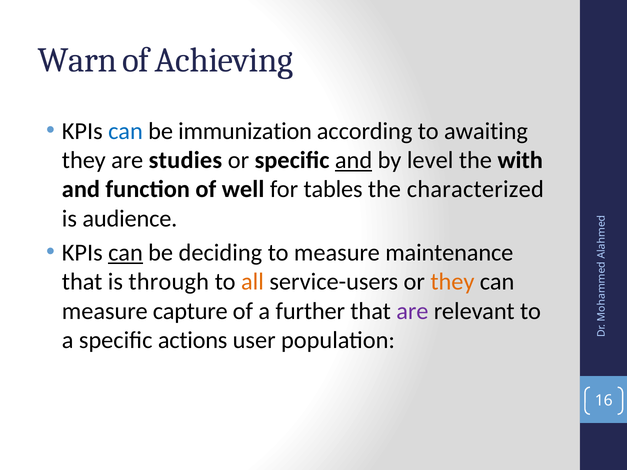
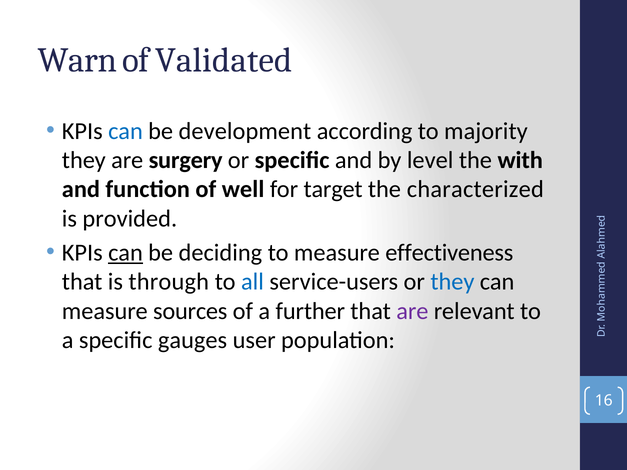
Achieving: Achieving -> Validated
immunization: immunization -> development
awaiting: awaiting -> majority
studies: studies -> surgery
and at (354, 160) underline: present -> none
tables: tables -> target
audience: audience -> provided
maintenance: maintenance -> effectiveness
all colour: orange -> blue
they at (452, 282) colour: orange -> blue
capture: capture -> sources
actions: actions -> gauges
